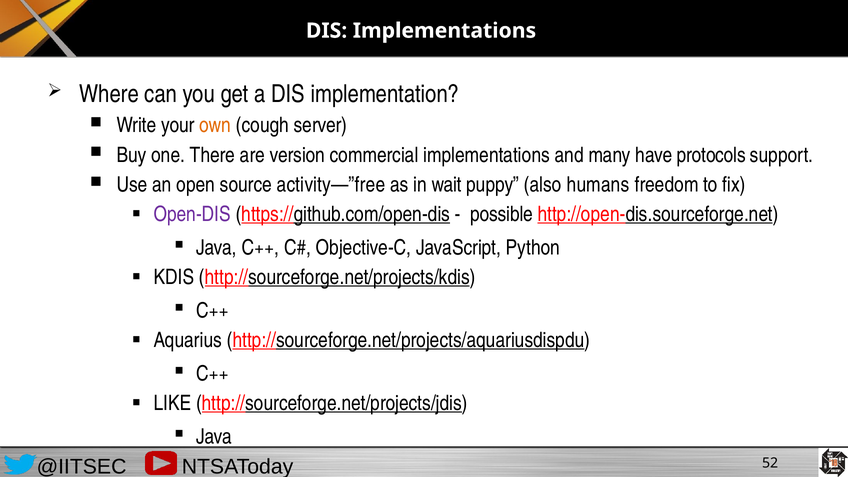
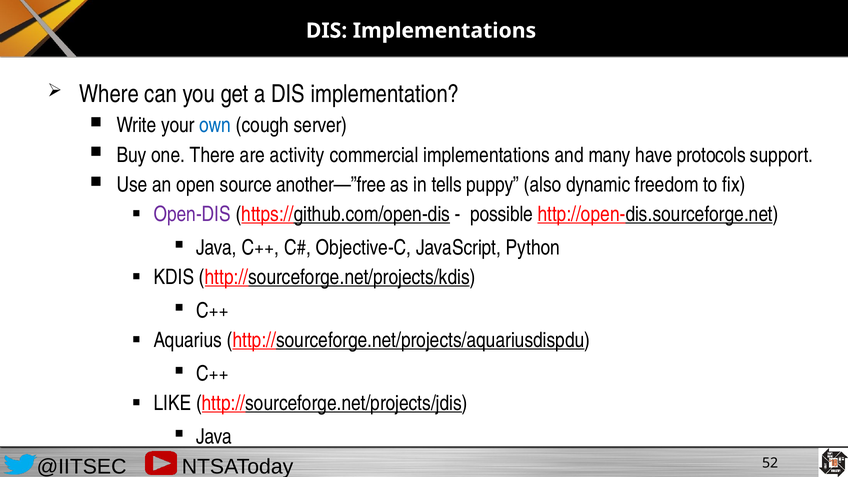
own colour: orange -> blue
version: version -> activity
activity—”free: activity—”free -> another—”free
wait: wait -> tells
humans: humans -> dynamic
